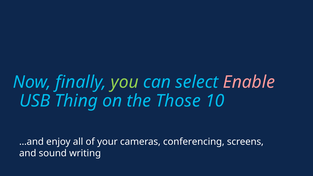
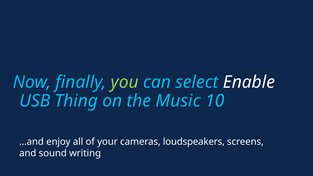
Enable colour: pink -> white
Those: Those -> Music
conferencing: conferencing -> loudspeakers
